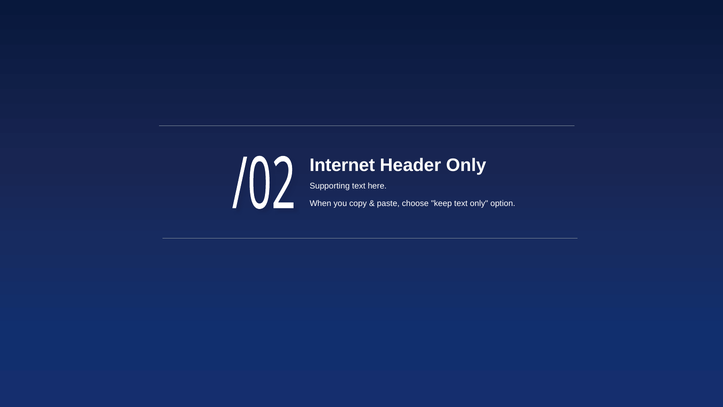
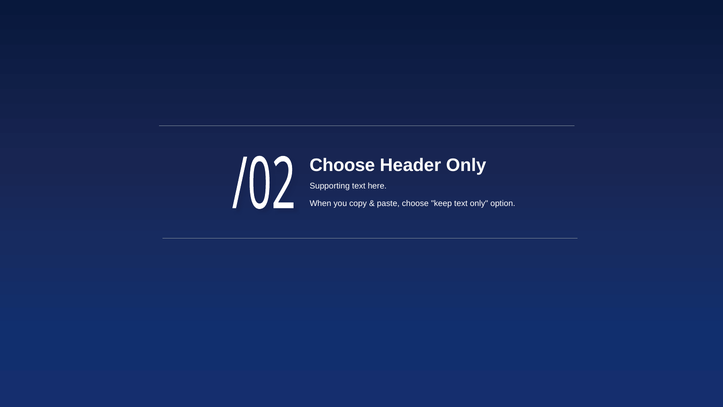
Internet at (342, 165): Internet -> Choose
